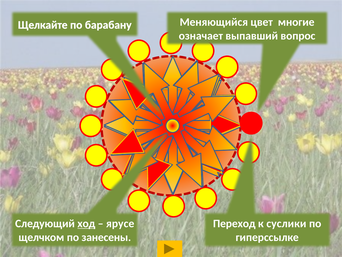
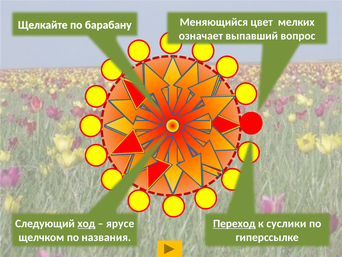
многие: многие -> мелких
Переход underline: none -> present
занесены: занесены -> названия
